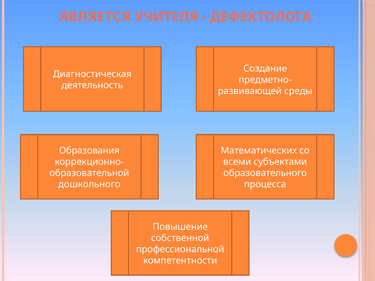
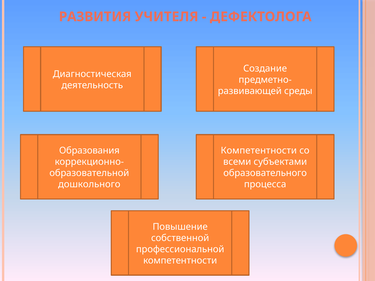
ЯВЛЯЕТСЯ: ЯВЛЯЕТСЯ -> РАЗВИТИЯ
Математических at (259, 151): Математических -> Компетентности
